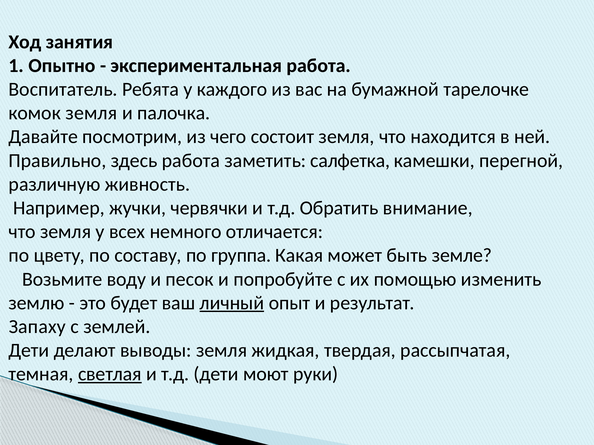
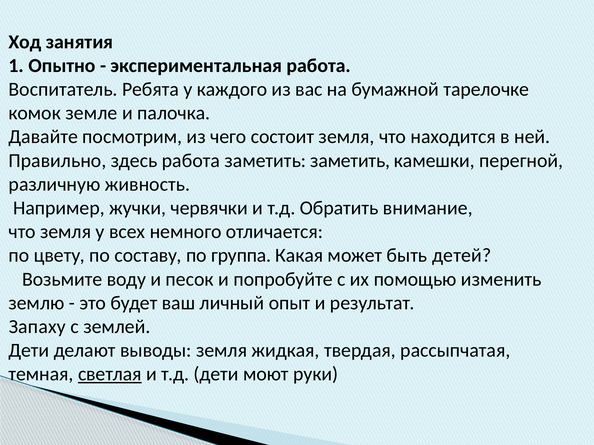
комок земля: земля -> земле
заметить салфетка: салфетка -> заметить
земле: земле -> детей
личный underline: present -> none
